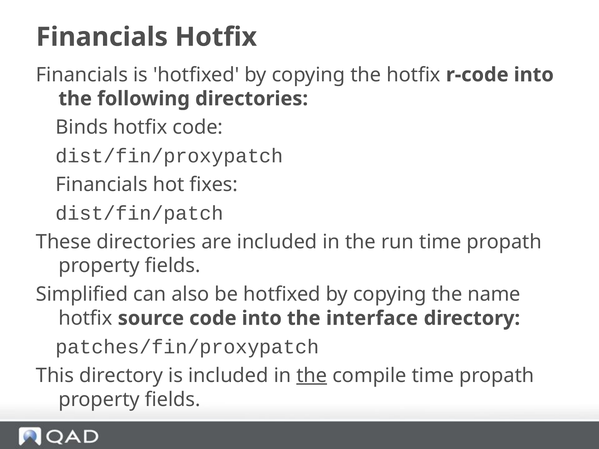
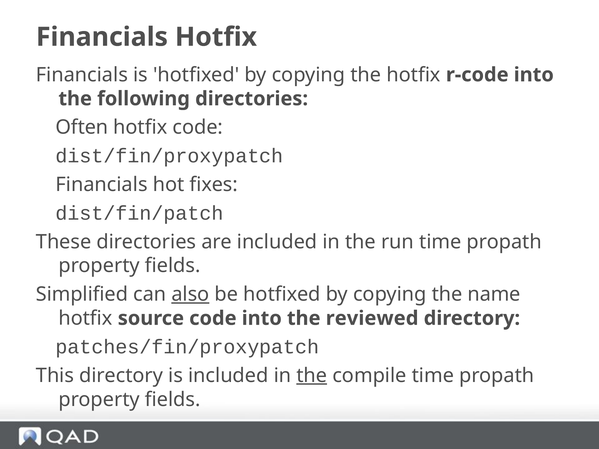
Binds: Binds -> Often
also underline: none -> present
interface: interface -> reviewed
